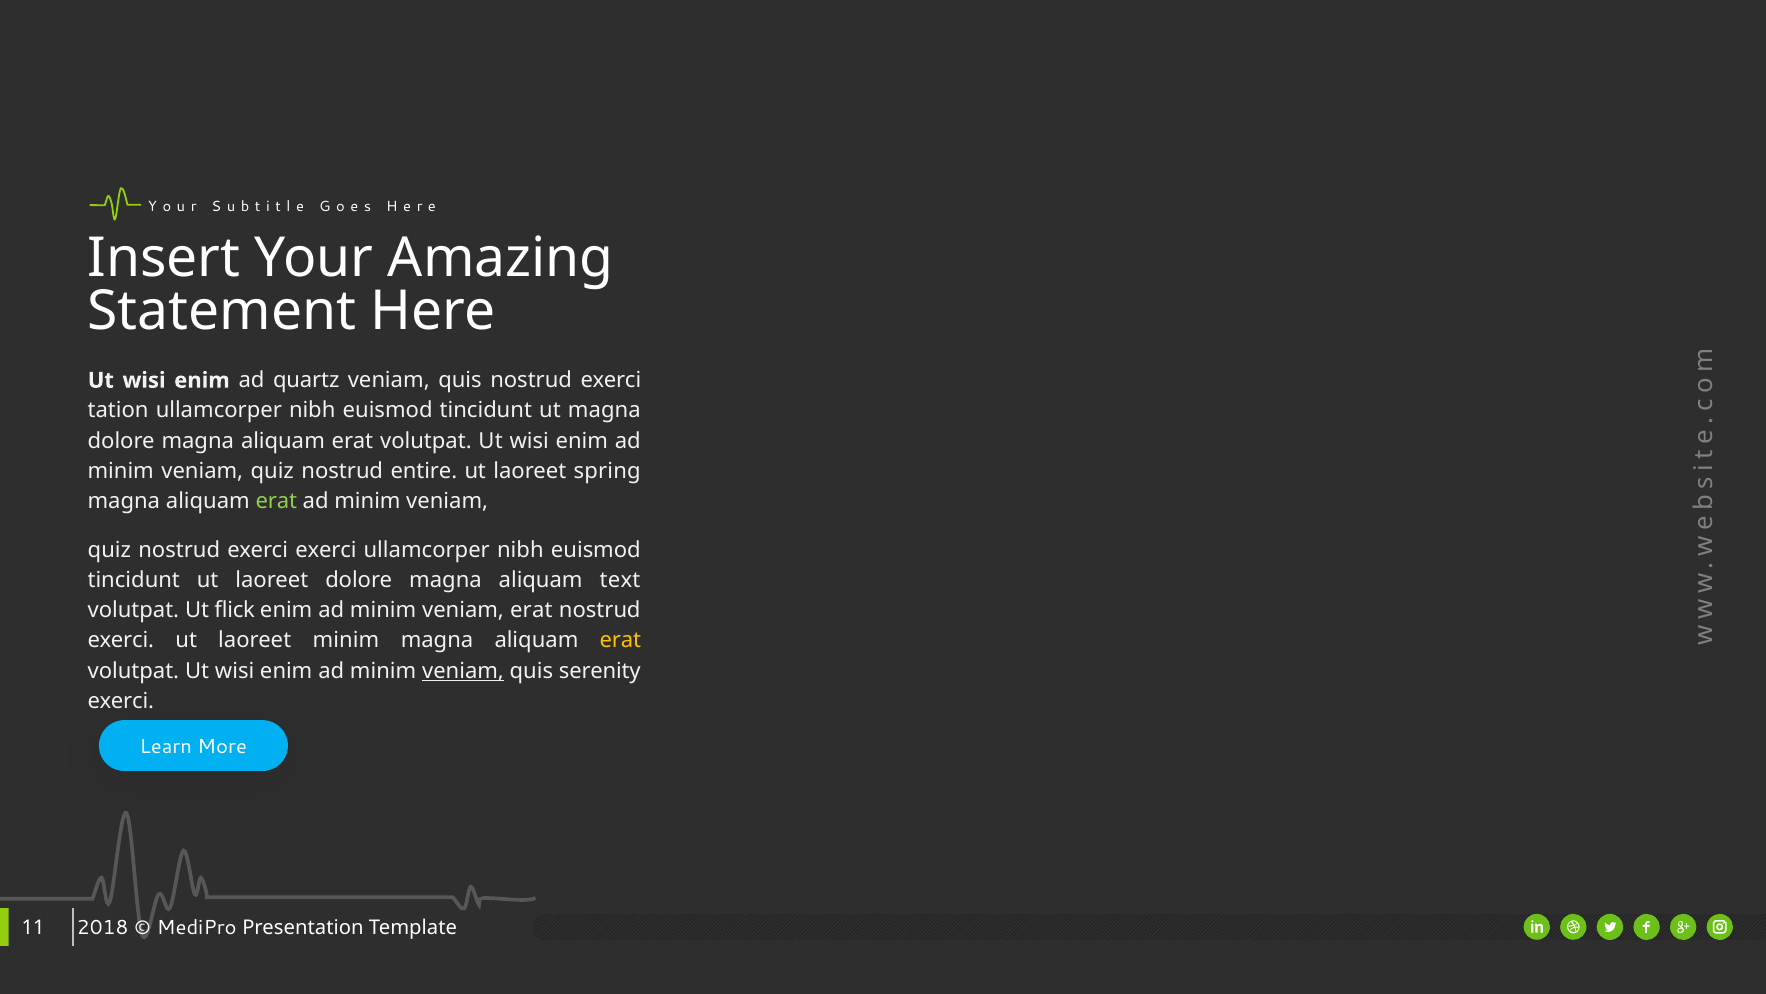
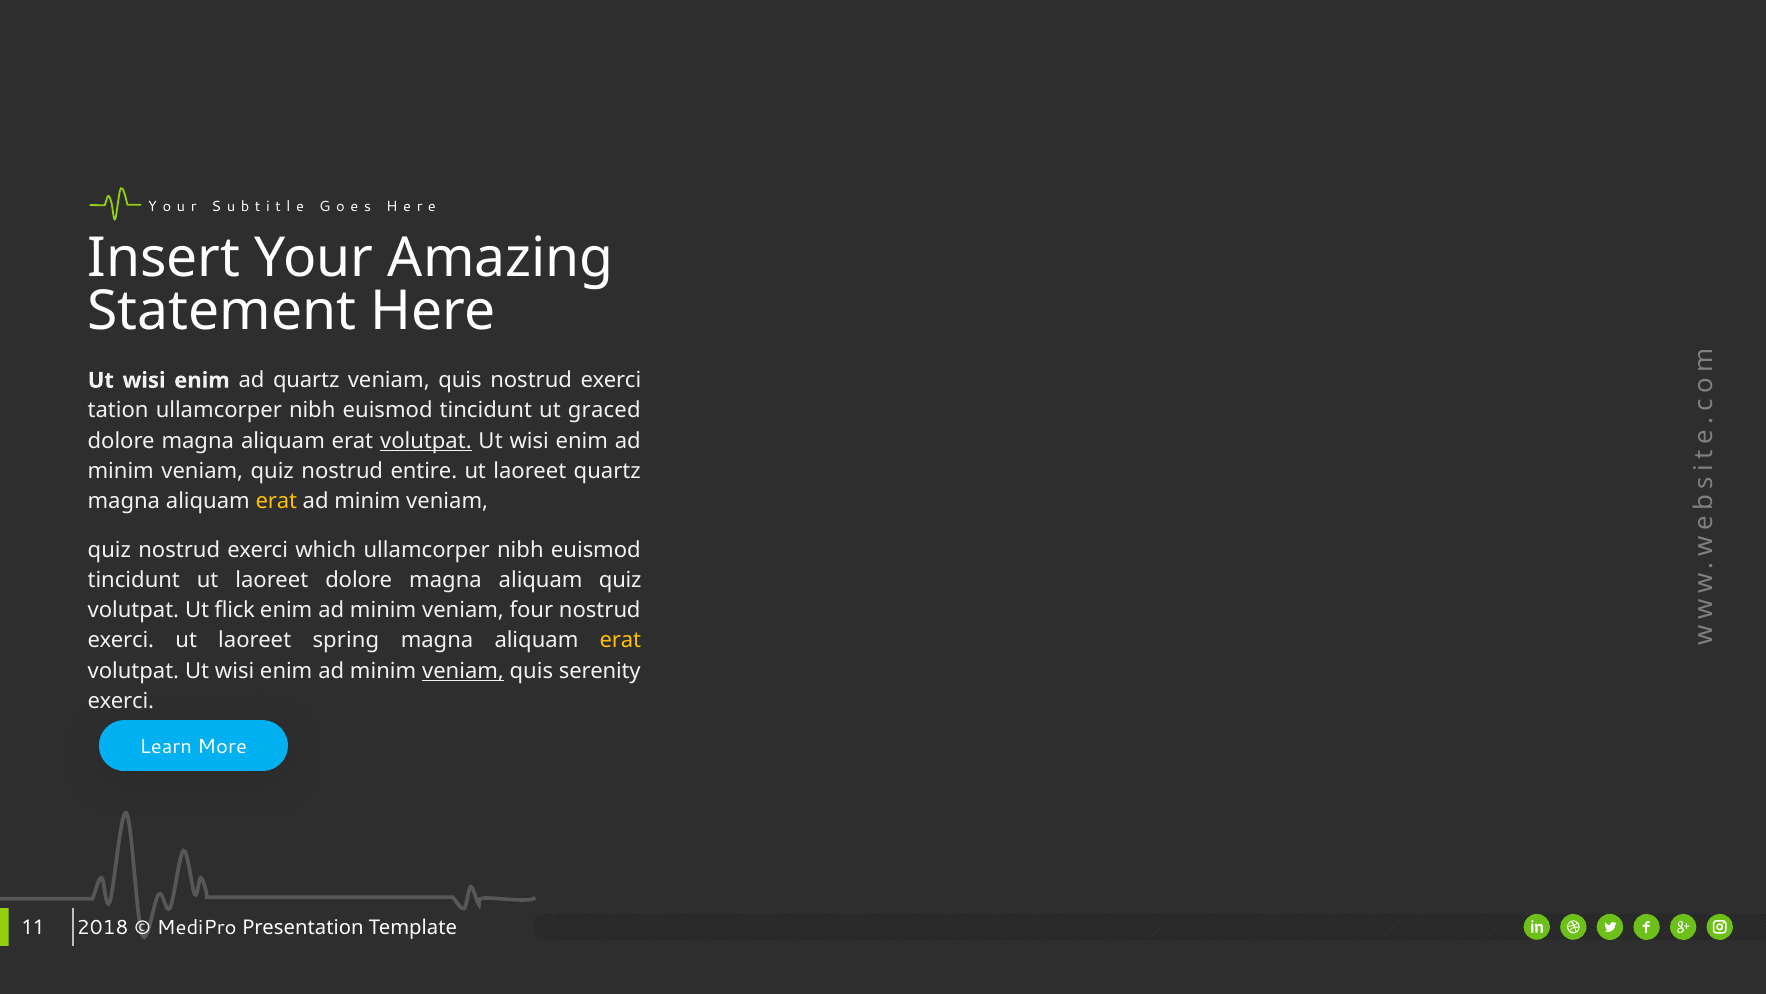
ut magna: magna -> graced
volutpat at (426, 441) underline: none -> present
laoreet spring: spring -> quartz
erat at (276, 501) colour: light green -> yellow
exerci exerci: exerci -> which
aliquam text: text -> quiz
veniam erat: erat -> four
laoreet minim: minim -> spring
